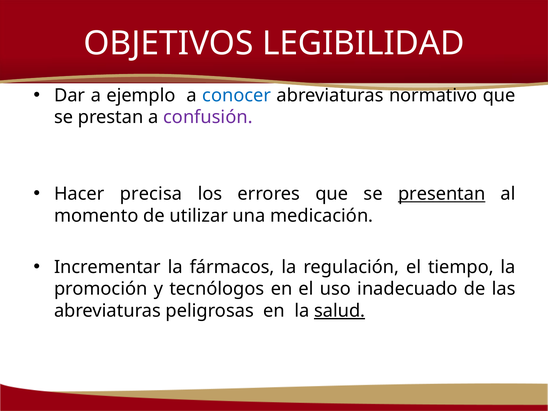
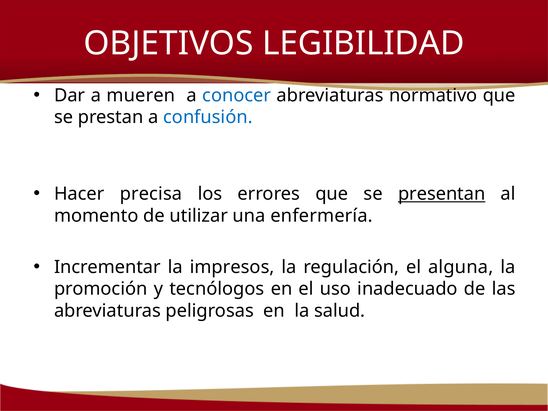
ejemplo: ejemplo -> mueren
confusión colour: purple -> blue
medicación: medicación -> enfermería
fármacos: fármacos -> impresos
tiempo: tiempo -> alguna
salud underline: present -> none
